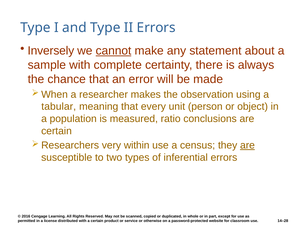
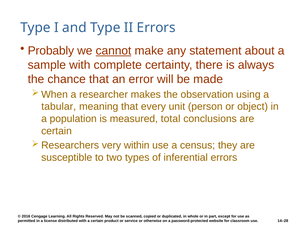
Inversely: Inversely -> Probably
ratio: ratio -> total
are at (247, 146) underline: present -> none
